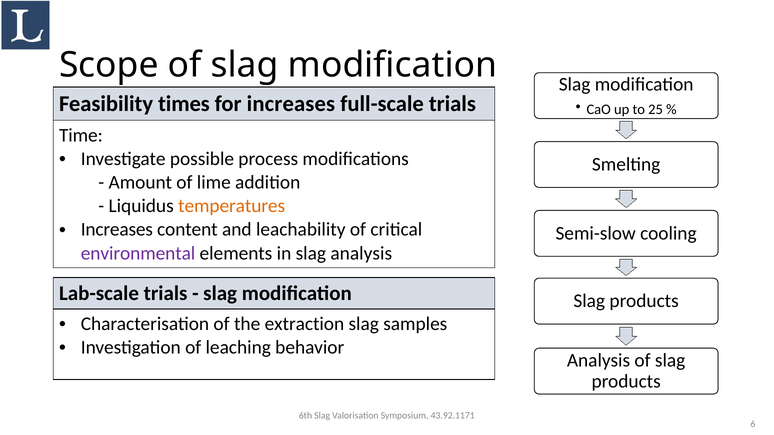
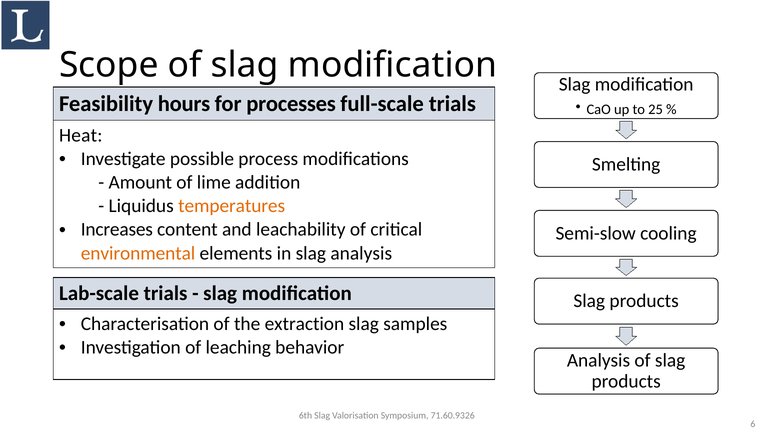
times: times -> hours
for increases: increases -> processes
Time: Time -> Heat
environmental colour: purple -> orange
43.92.1171: 43.92.1171 -> 71.60.9326
